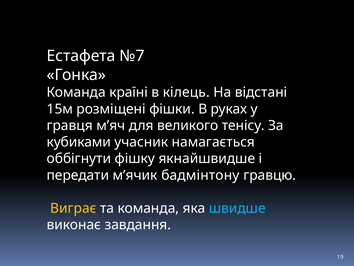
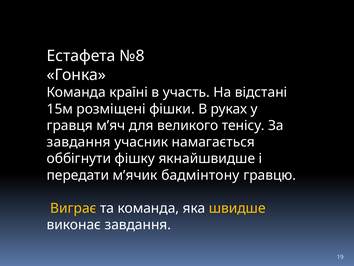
№7: №7 -> №8
кілець: кілець -> участь
кубиками at (79, 142): кубиками -> завдання
швидше colour: light blue -> yellow
